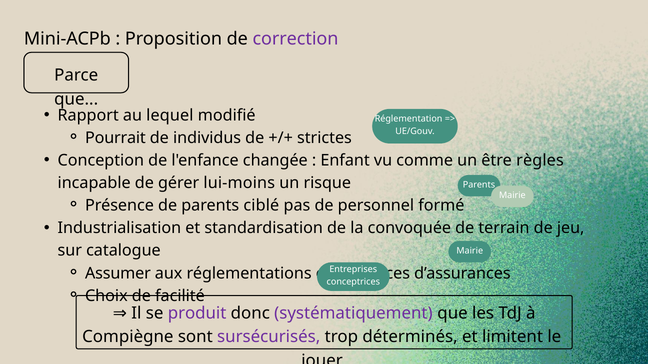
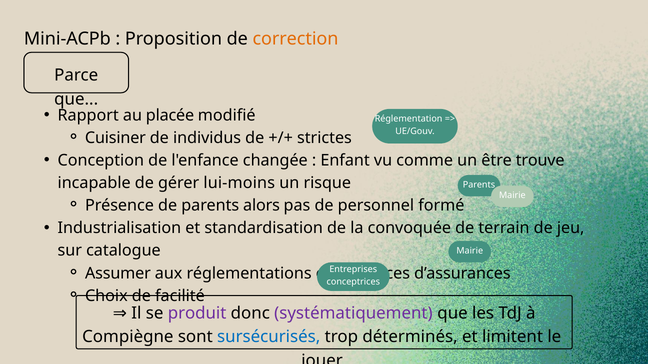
correction colour: purple -> orange
lequel: lequel -> placée
Pourrait: Pourrait -> Cuisiner
règles: règles -> trouve
ciblé: ciblé -> alors
sursécurisés colour: purple -> blue
